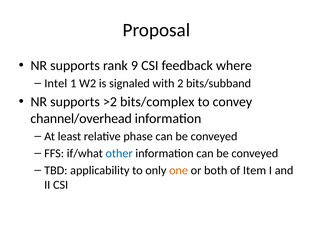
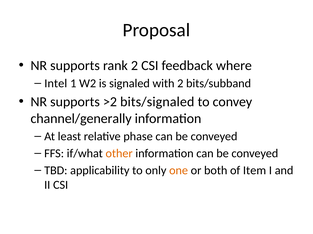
rank 9: 9 -> 2
bits/complex: bits/complex -> bits/signaled
channel/overhead: channel/overhead -> channel/generally
other colour: blue -> orange
